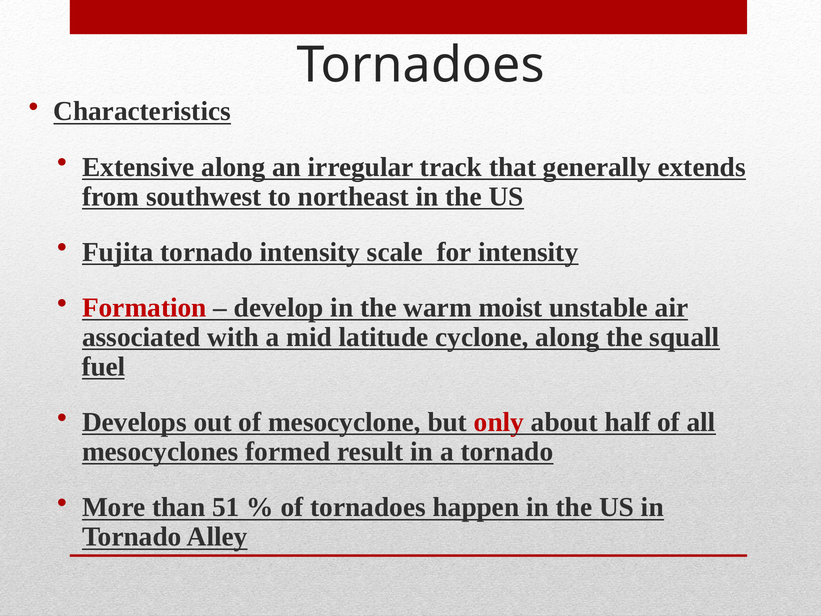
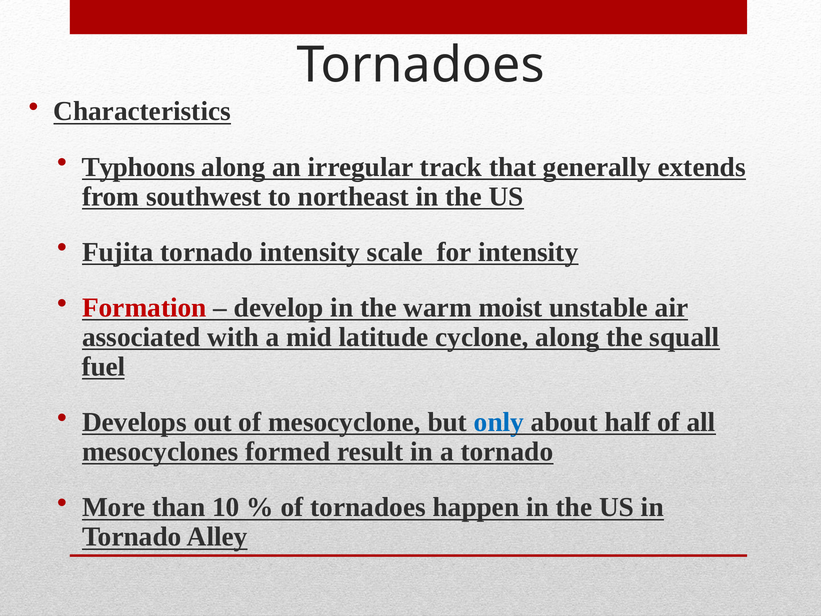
Extensive: Extensive -> Typhoons
only colour: red -> blue
51: 51 -> 10
